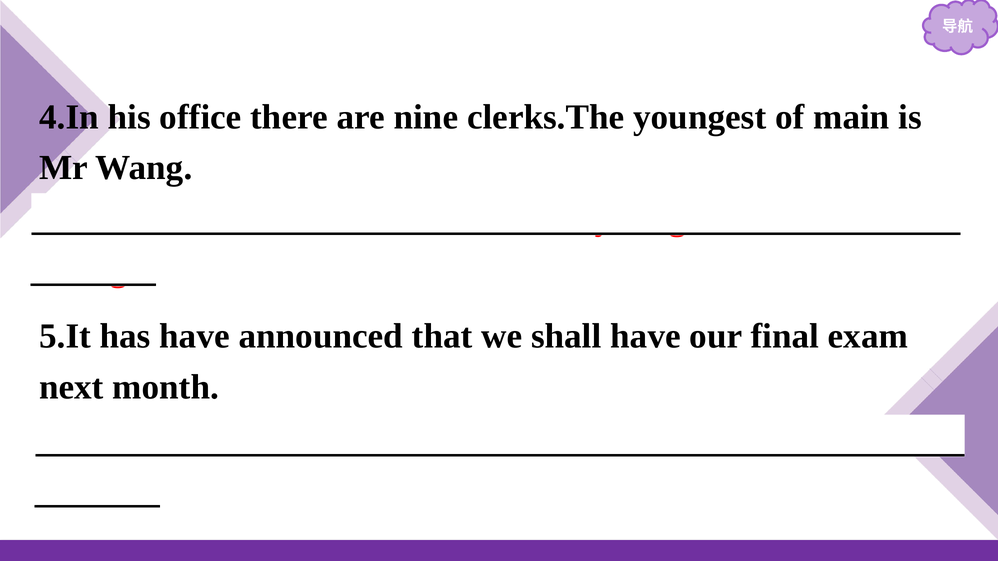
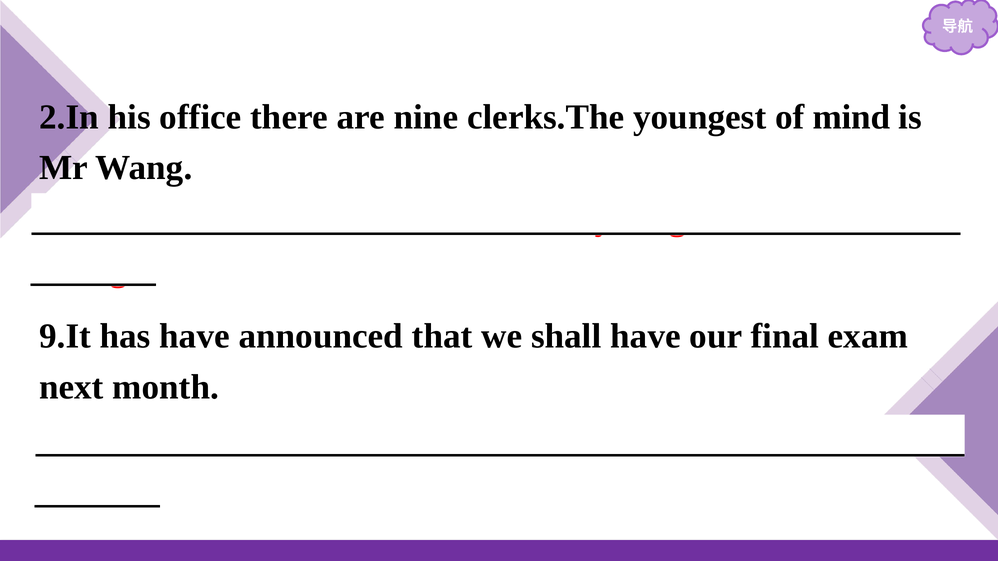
4.In: 4.In -> 2.In
main: main -> mind
5.It: 5.It -> 9.It
